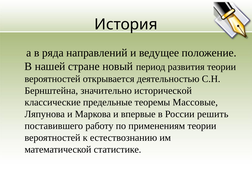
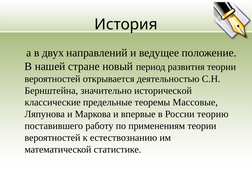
ряда: ряда -> двух
решить: решить -> теорию
